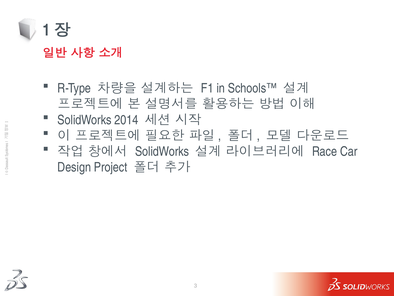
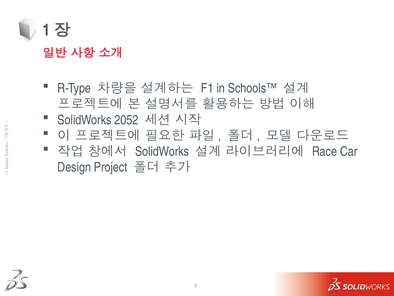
2014: 2014 -> 2052
